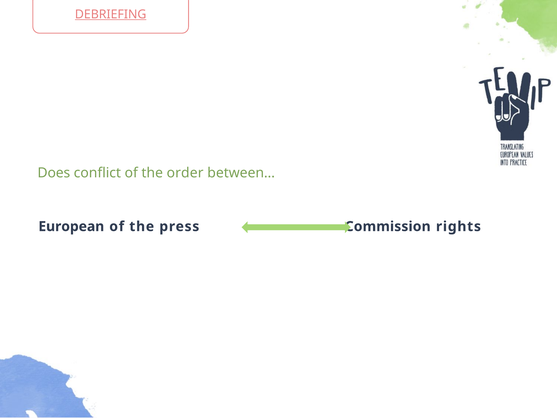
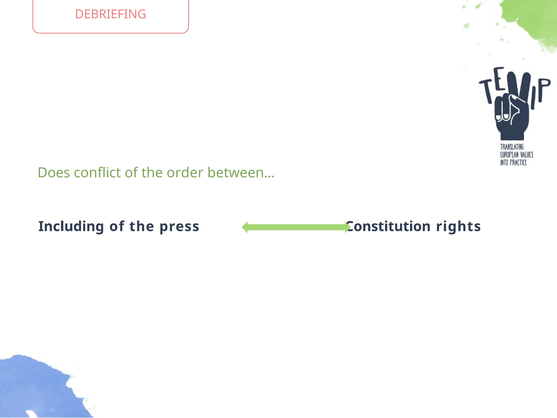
DEBRIEFING underline: present -> none
European: European -> Including
Commission: Commission -> Constitution
